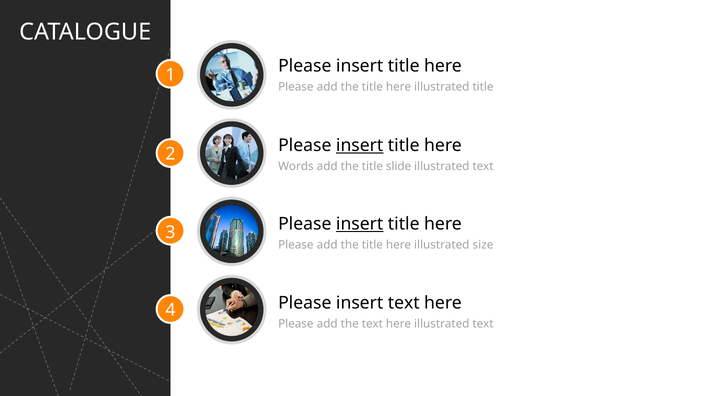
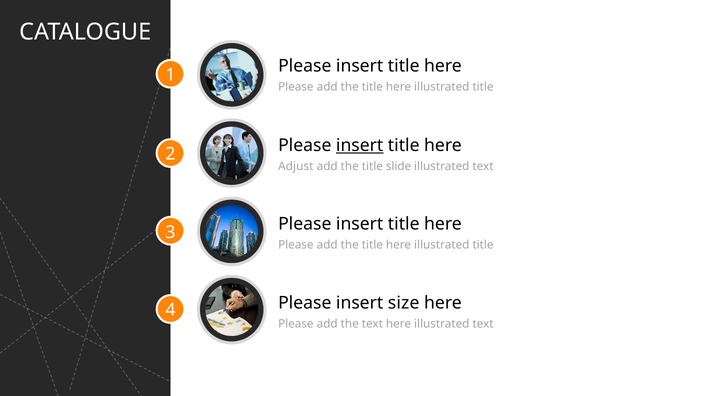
Words: Words -> Adjust
insert at (360, 224) underline: present -> none
size at (483, 245): size -> title
insert text: text -> size
